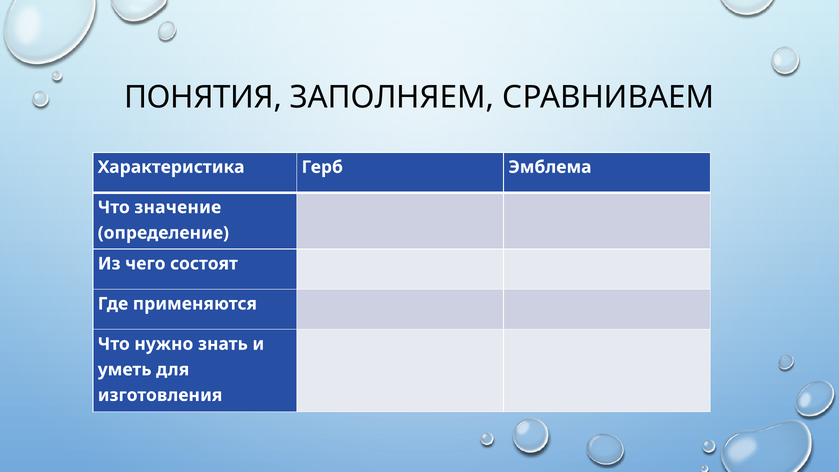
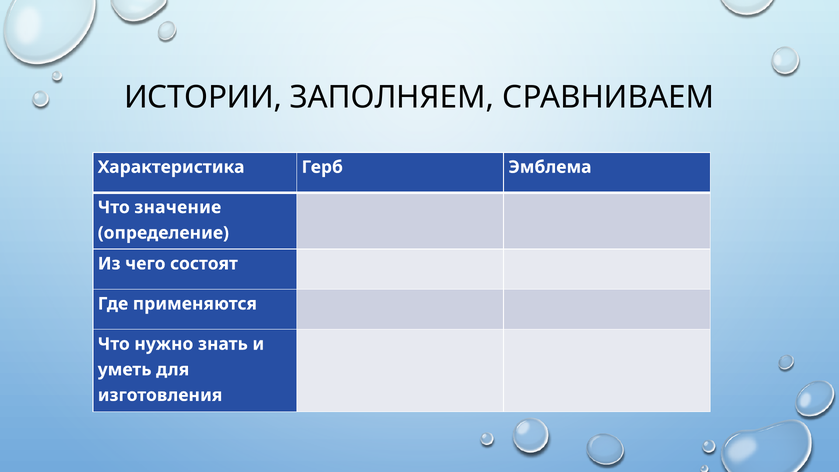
ПОНЯТИЯ: ПОНЯТИЯ -> ИСТОРИИ
